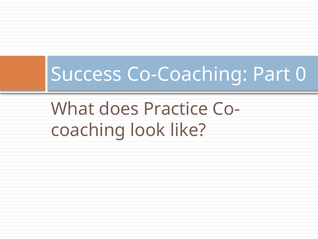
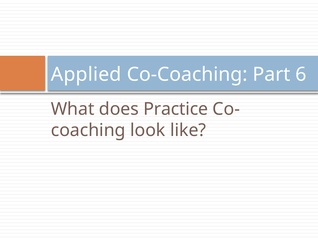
Success: Success -> Applied
0: 0 -> 6
